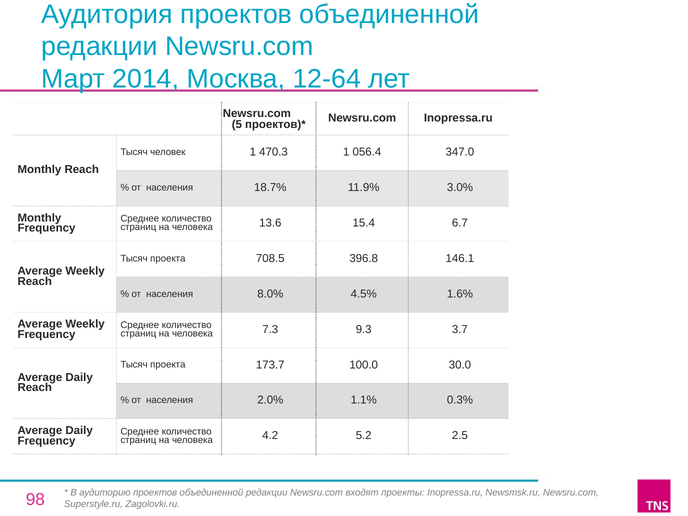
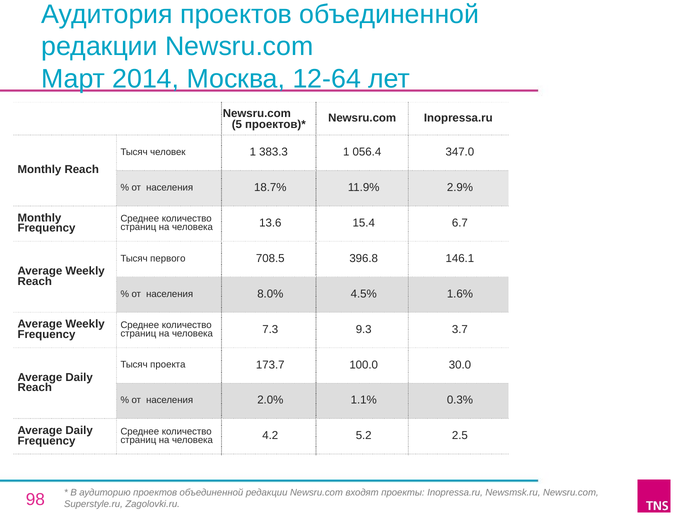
470.3: 470.3 -> 383.3
3.0%: 3.0% -> 2.9%
проекта at (168, 258): проекта -> первого
